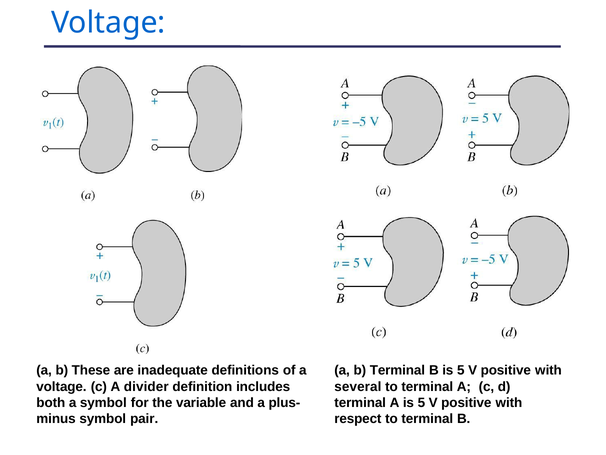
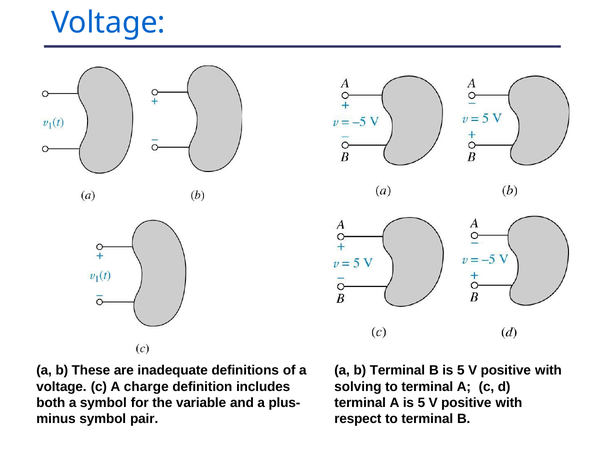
divider: divider -> charge
several: several -> solving
